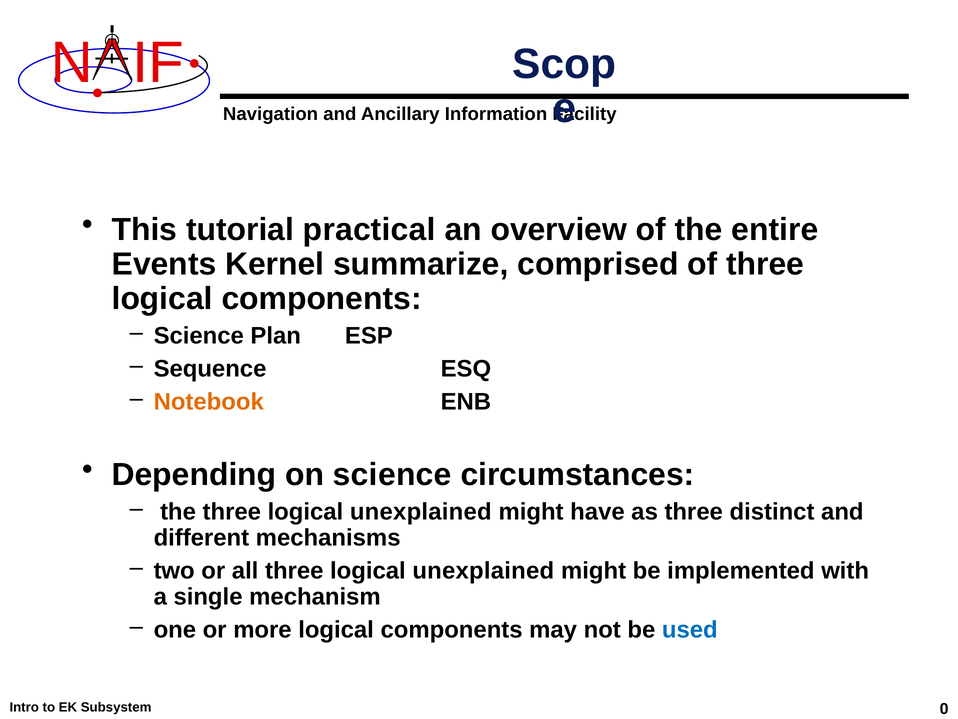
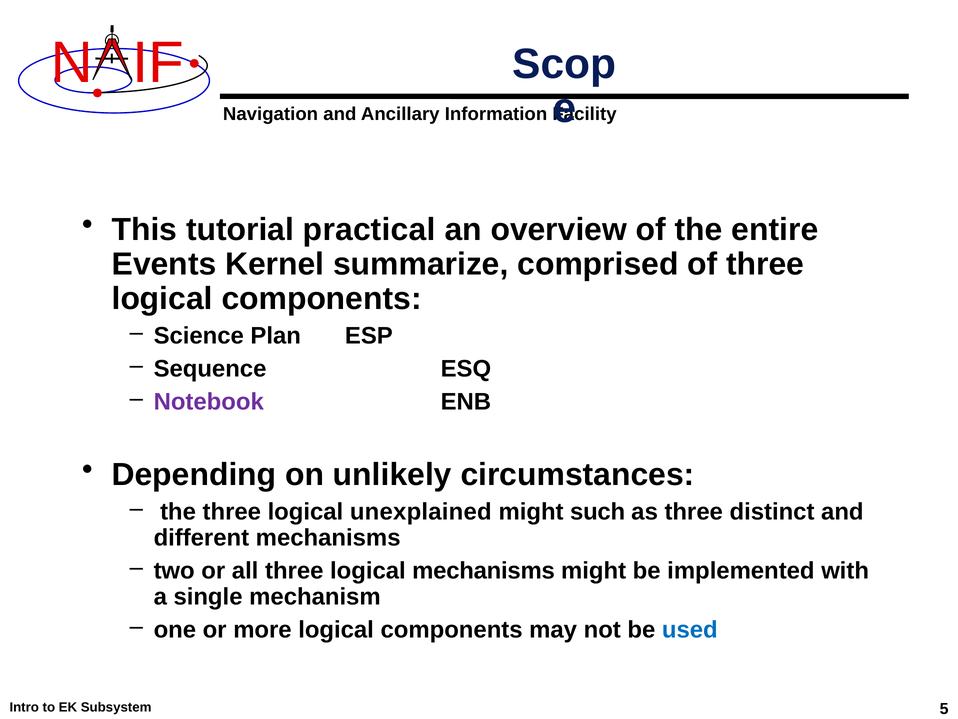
Notebook colour: orange -> purple
on science: science -> unlikely
have: have -> such
all three logical unexplained: unexplained -> mechanisms
0: 0 -> 5
